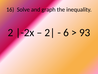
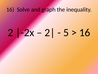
6: 6 -> 5
93 at (85, 32): 93 -> 16
